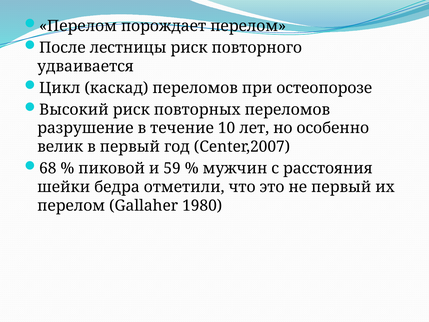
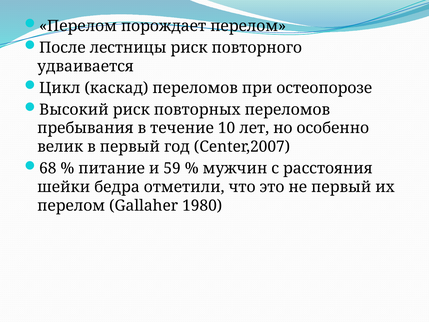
разрушение: разрушение -> пребывания
пиковой: пиковой -> питание
